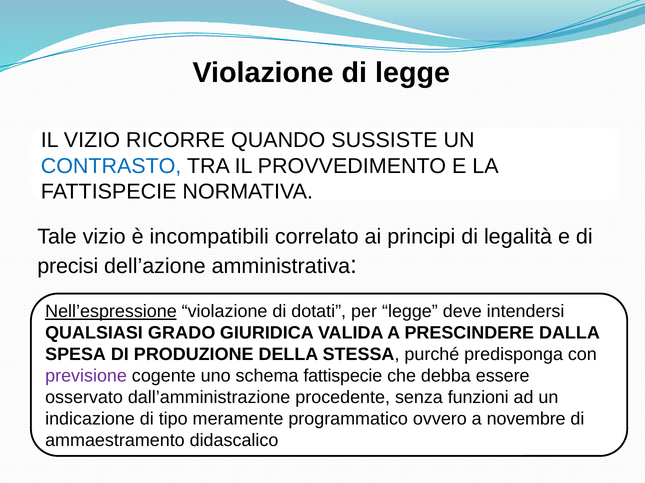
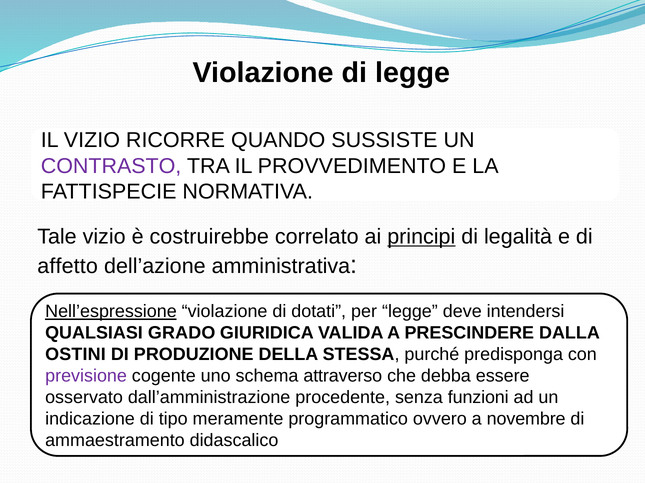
CONTRASTO colour: blue -> purple
incompatibili: incompatibili -> costruirebbe
principi underline: none -> present
precisi: precisi -> affetto
SPESA: SPESA -> OSTINI
schema fattispecie: fattispecie -> attraverso
